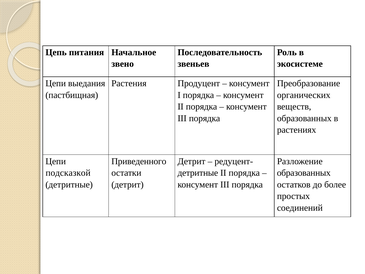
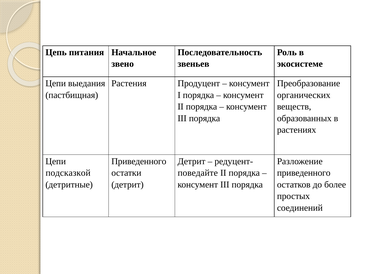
детритные at (198, 173): детритные -> поведайте
образованных at (304, 173): образованных -> приведенного
